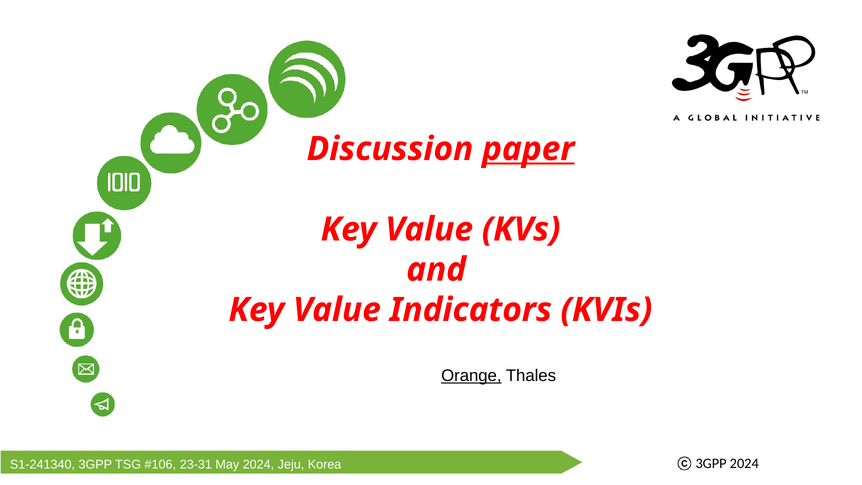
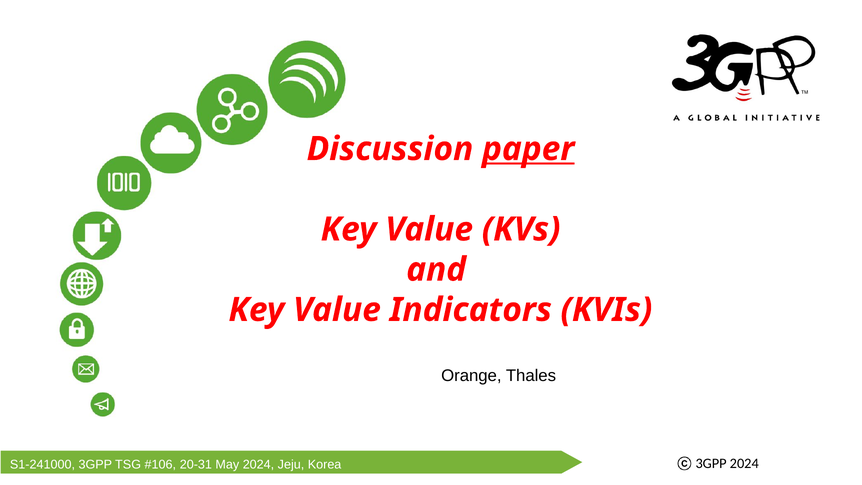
Orange underline: present -> none
S1-241340: S1-241340 -> S1-241000
23-31: 23-31 -> 20-31
